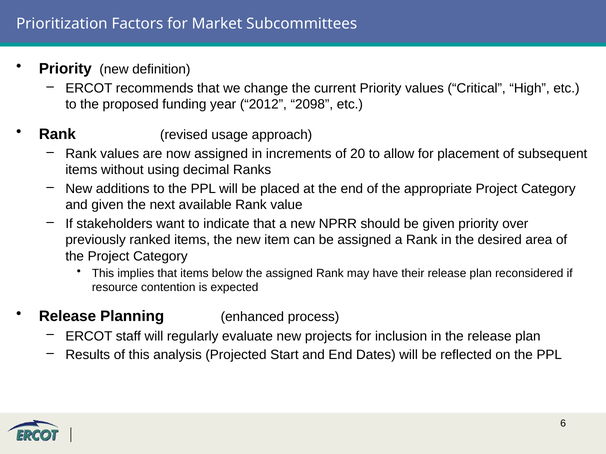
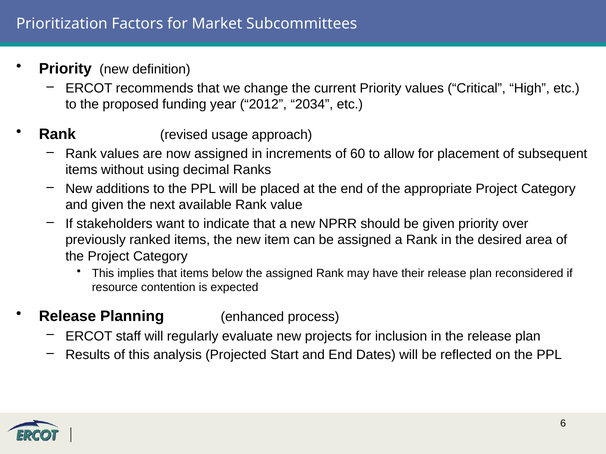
2098: 2098 -> 2034
20: 20 -> 60
